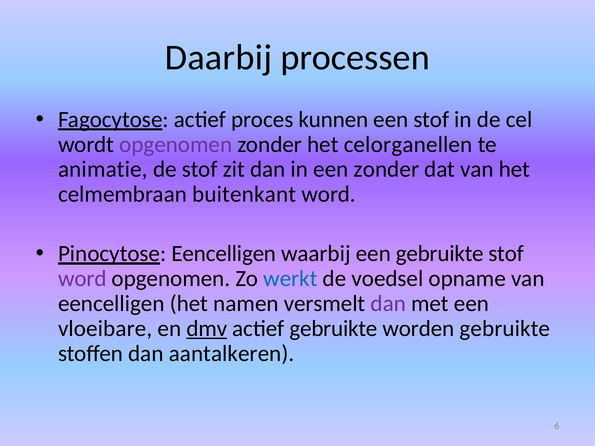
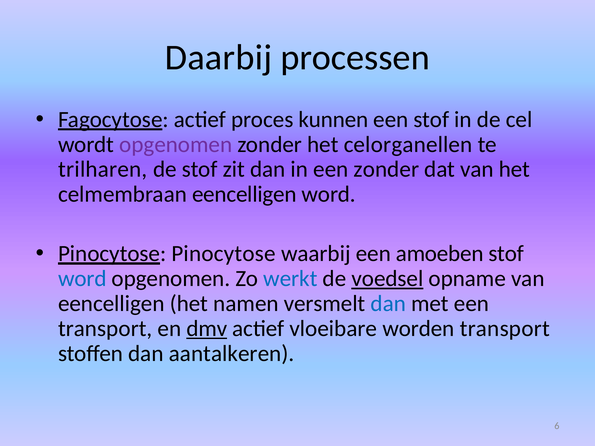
animatie: animatie -> trilharen
celmembraan buitenkant: buitenkant -> eencelligen
Pinocytose Eencelligen: Eencelligen -> Pinocytose
een gebruikte: gebruikte -> amoeben
word at (82, 279) colour: purple -> blue
voedsel underline: none -> present
dan at (388, 304) colour: purple -> blue
vloeibare at (105, 329): vloeibare -> transport
actief gebruikte: gebruikte -> vloeibare
worden gebruikte: gebruikte -> transport
